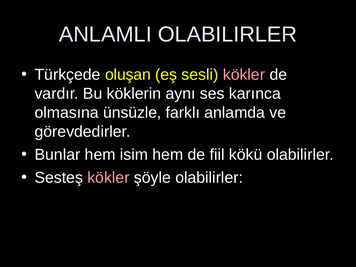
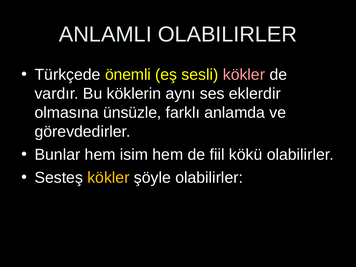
oluşan: oluşan -> önemli
karınca: karınca -> eklerdir
kökler at (108, 178) colour: pink -> yellow
